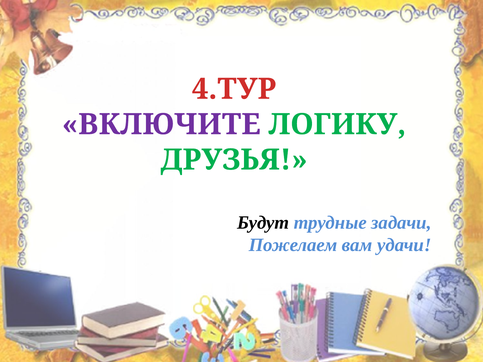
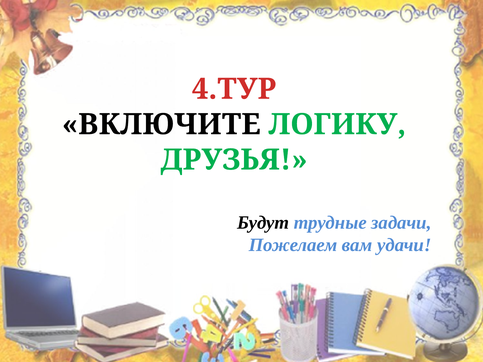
ВКЛЮЧИТЕ colour: purple -> black
